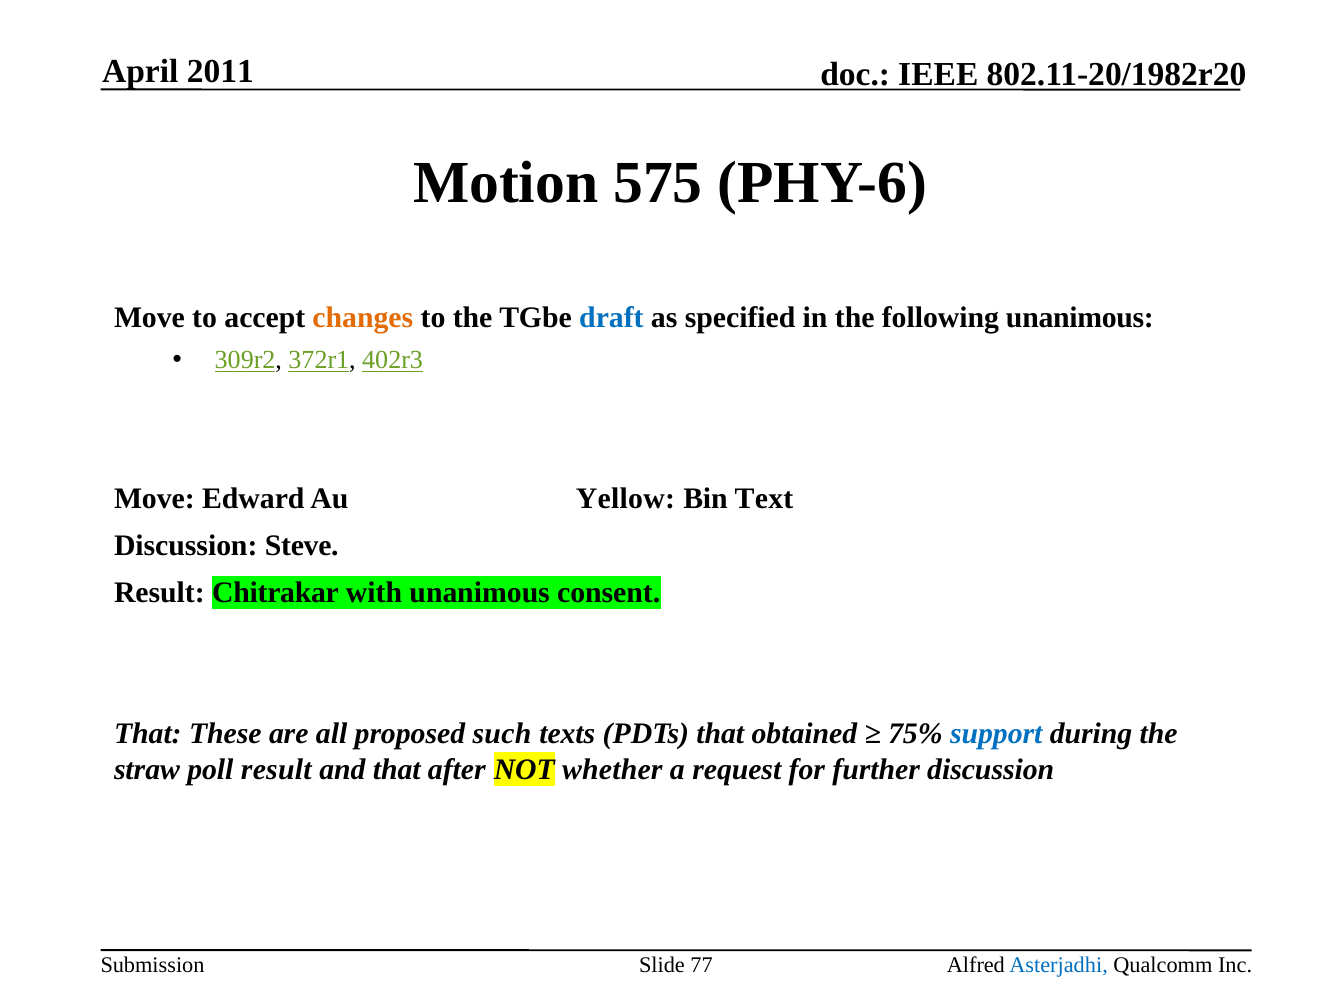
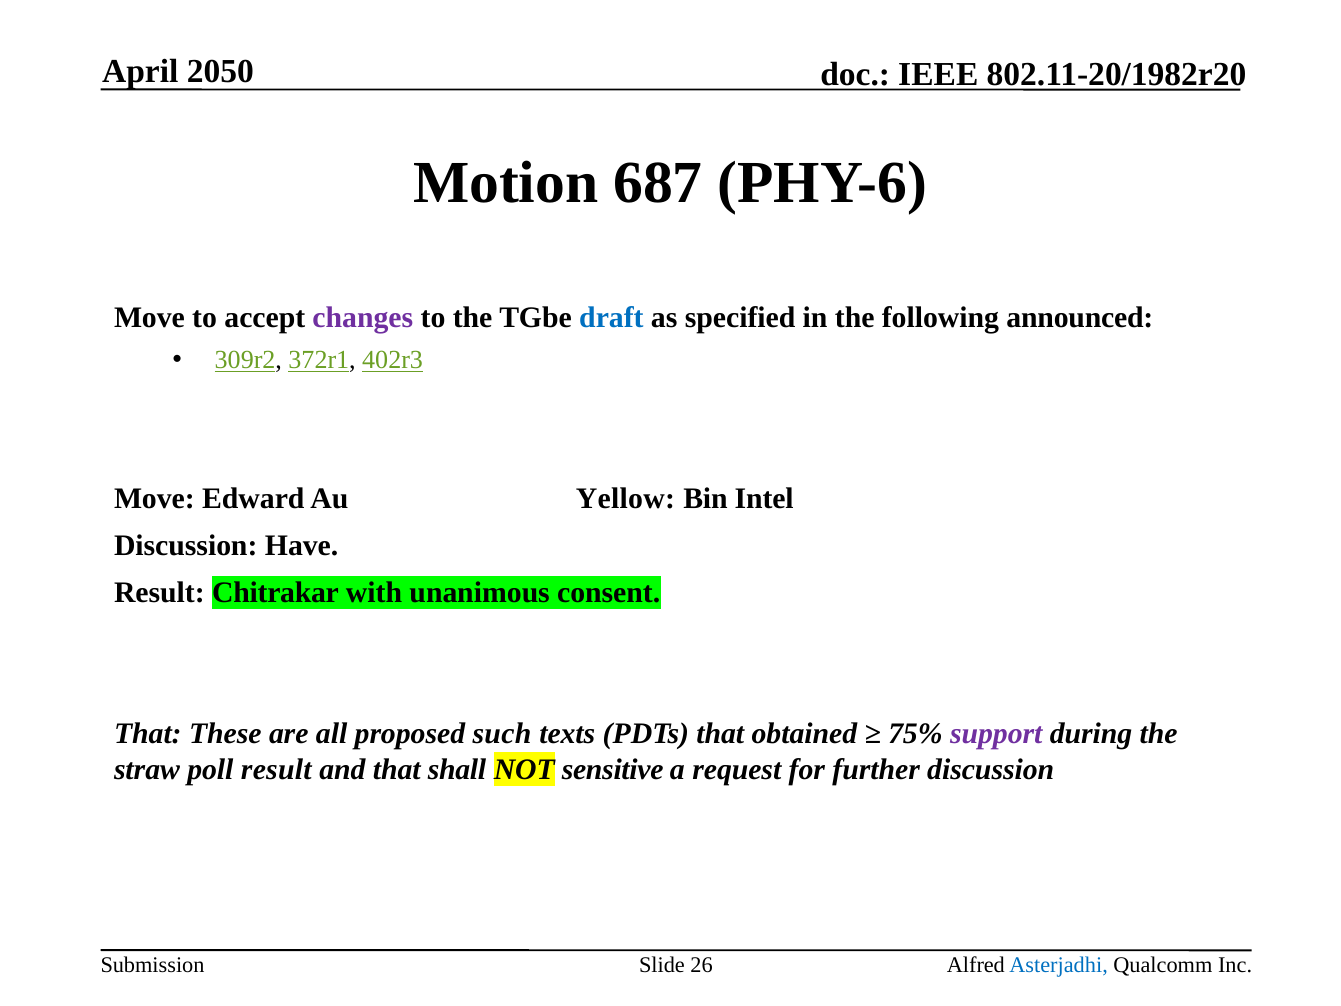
2011: 2011 -> 2050
575: 575 -> 687
changes colour: orange -> purple
following unanimous: unanimous -> announced
Text: Text -> Intel
Steve: Steve -> Have
support colour: blue -> purple
after: after -> shall
whether: whether -> sensitive
77: 77 -> 26
